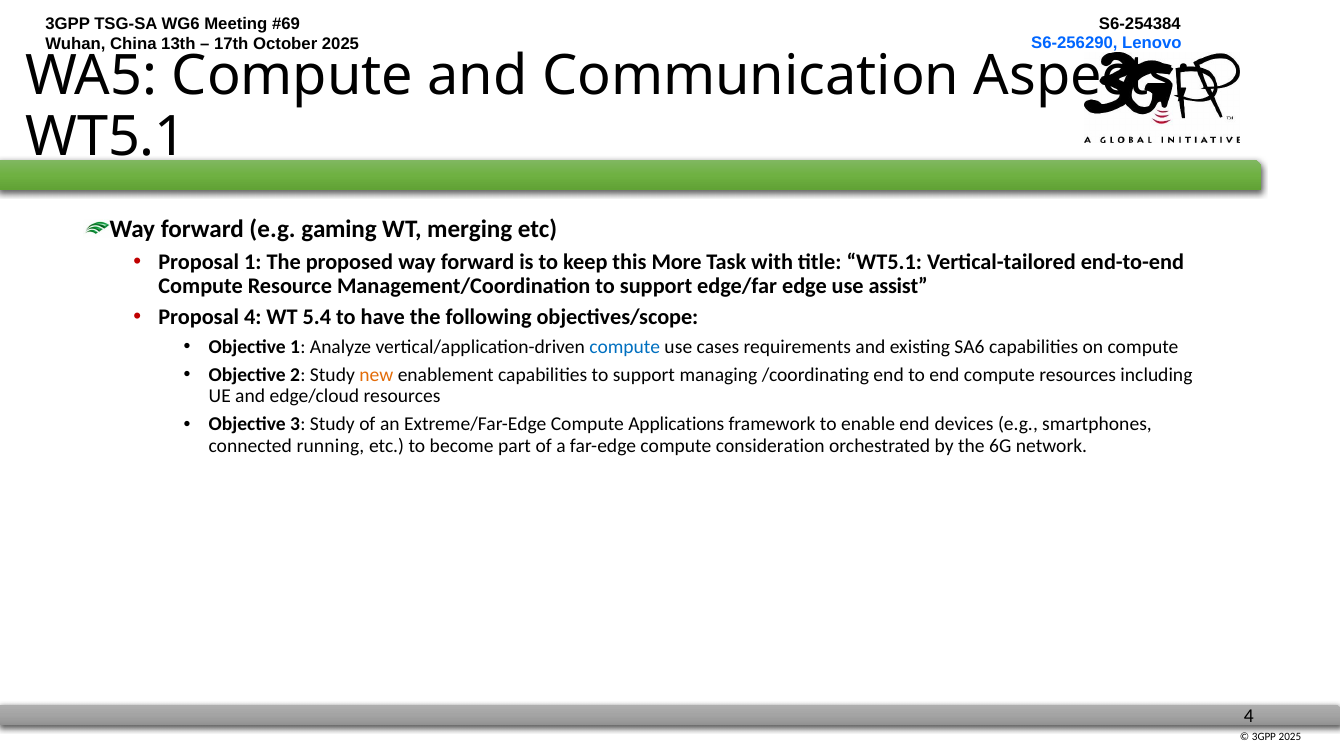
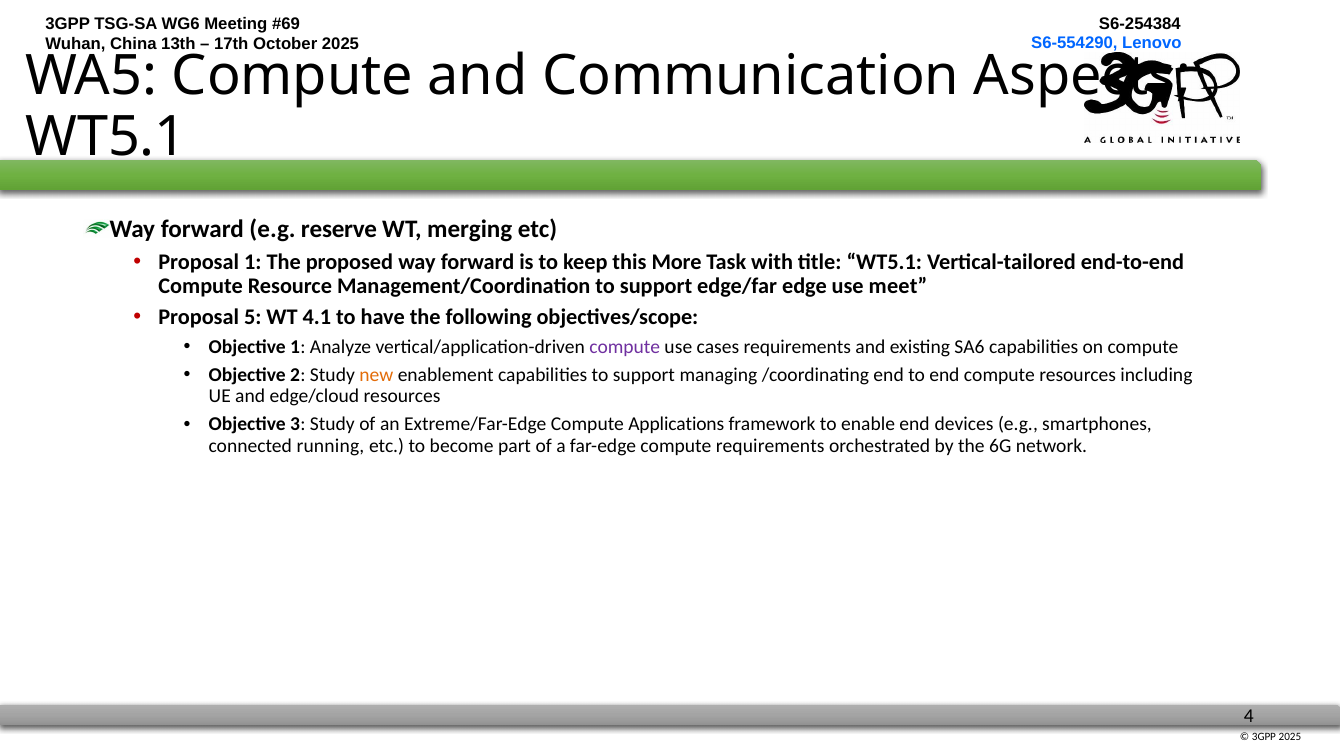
S6-256290: S6-256290 -> S6-554290
gaming: gaming -> reserve
assist: assist -> meet
Proposal 4: 4 -> 5
5.4: 5.4 -> 4.1
compute at (625, 347) colour: blue -> purple
compute consideration: consideration -> requirements
